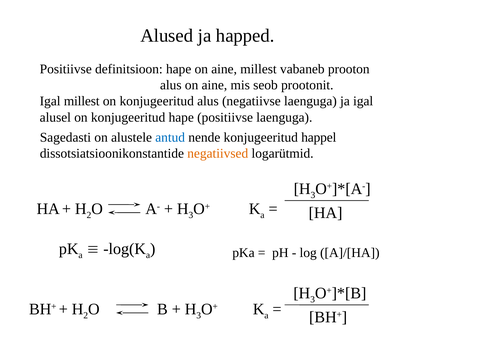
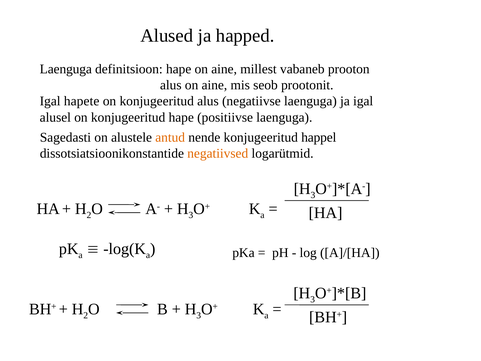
Positiivse at (66, 69): Positiivse -> Laenguga
Igal millest: millest -> hapete
antud colour: blue -> orange
